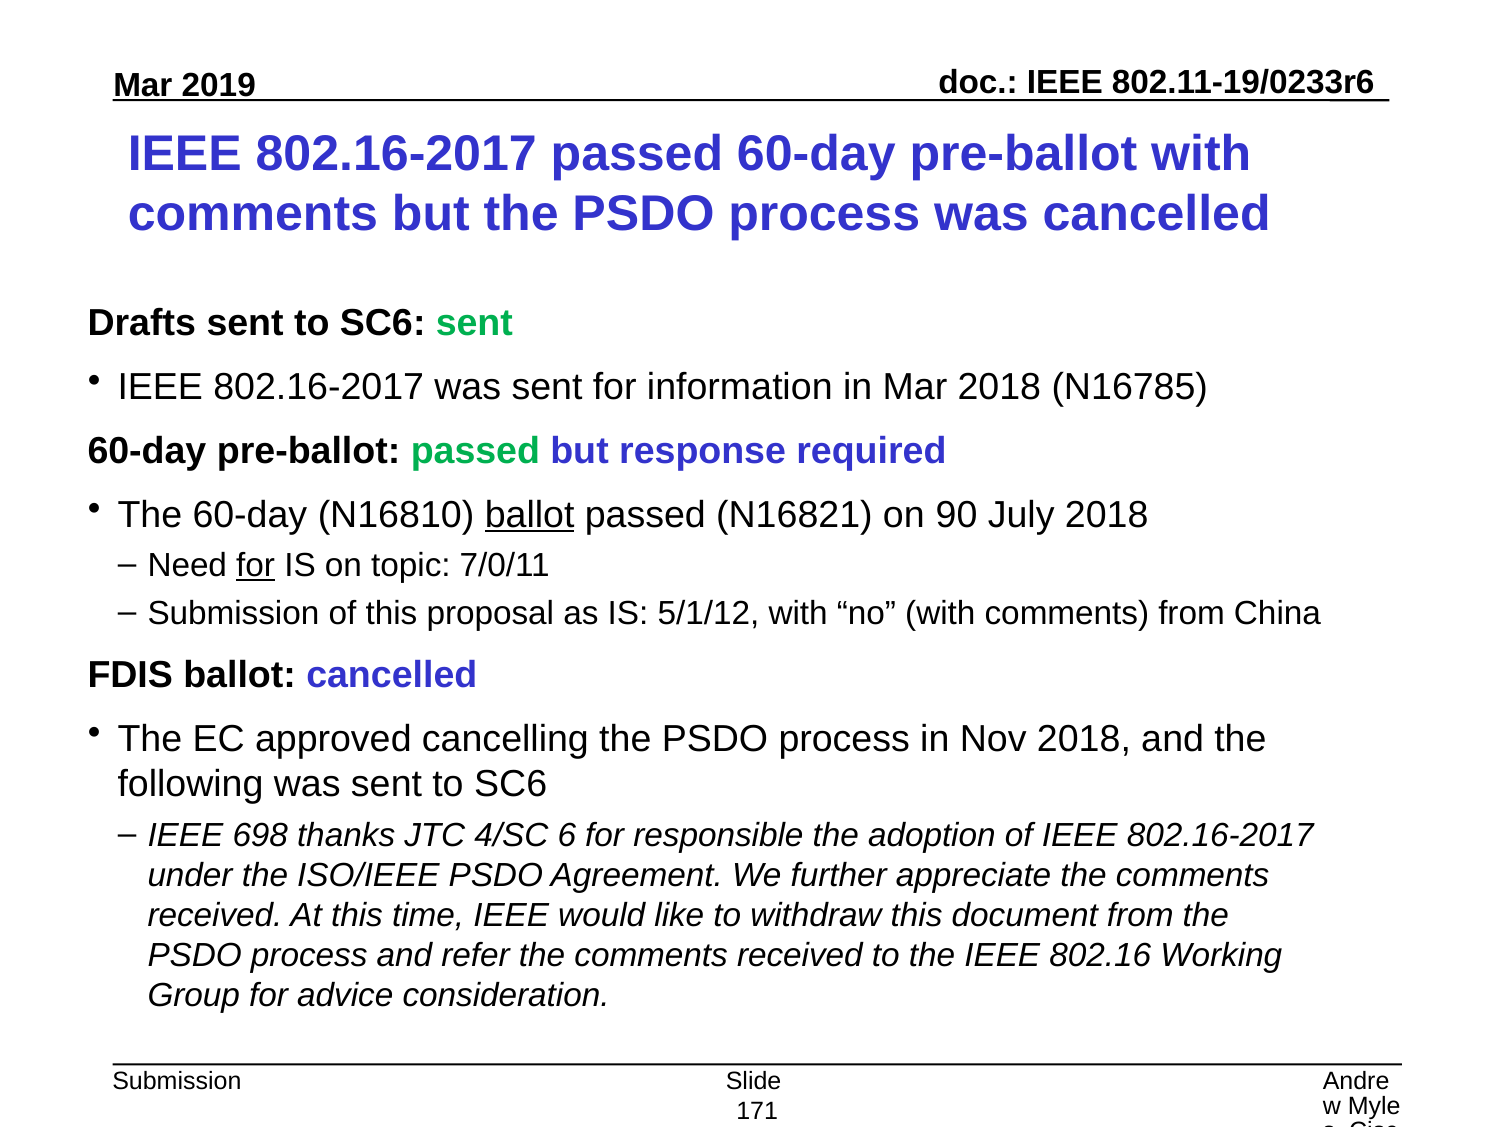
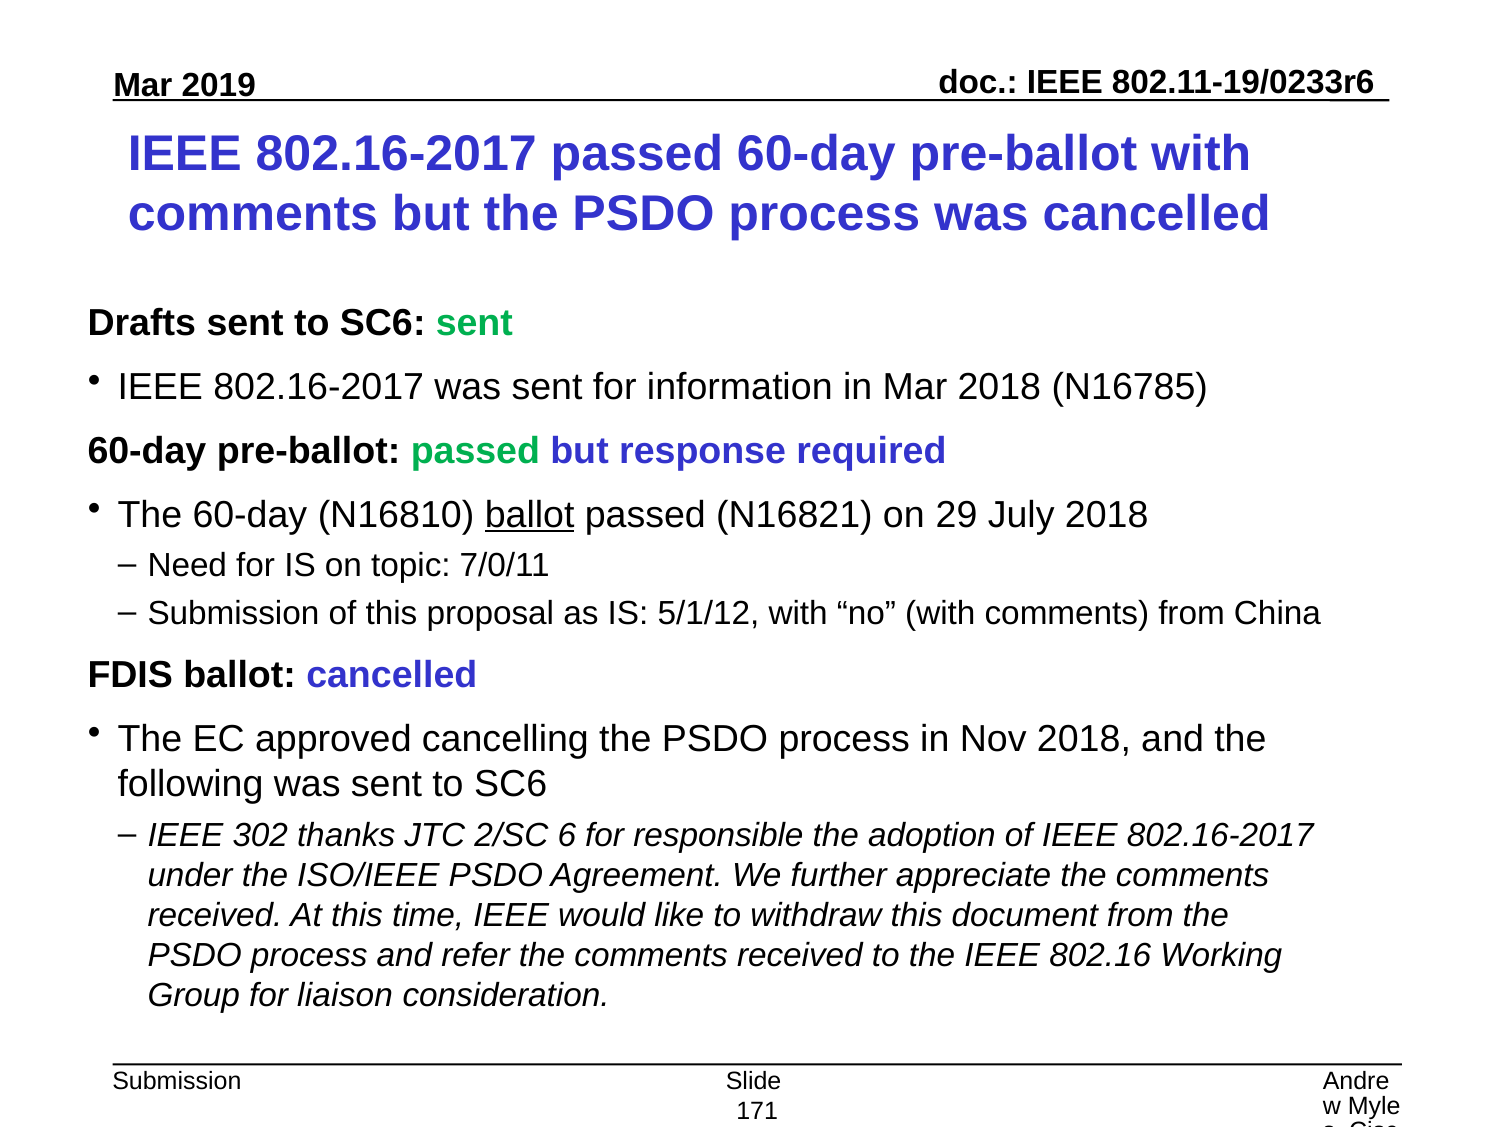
90: 90 -> 29
for at (256, 565) underline: present -> none
698: 698 -> 302
4/SC: 4/SC -> 2/SC
advice: advice -> liaison
